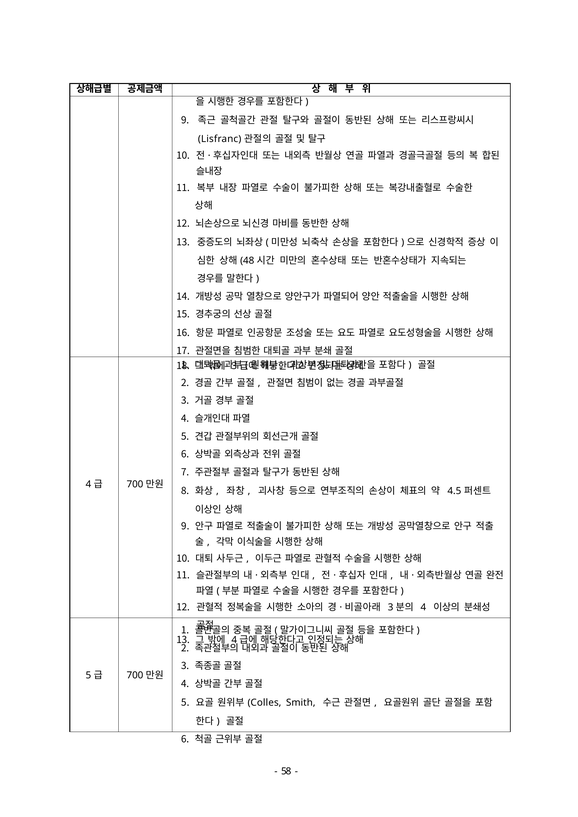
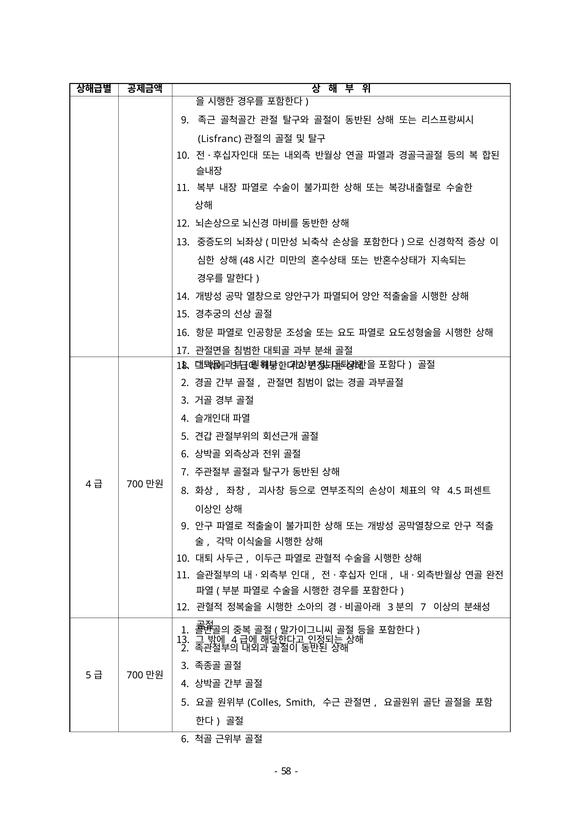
4 at (423, 607): 4 -> 7
